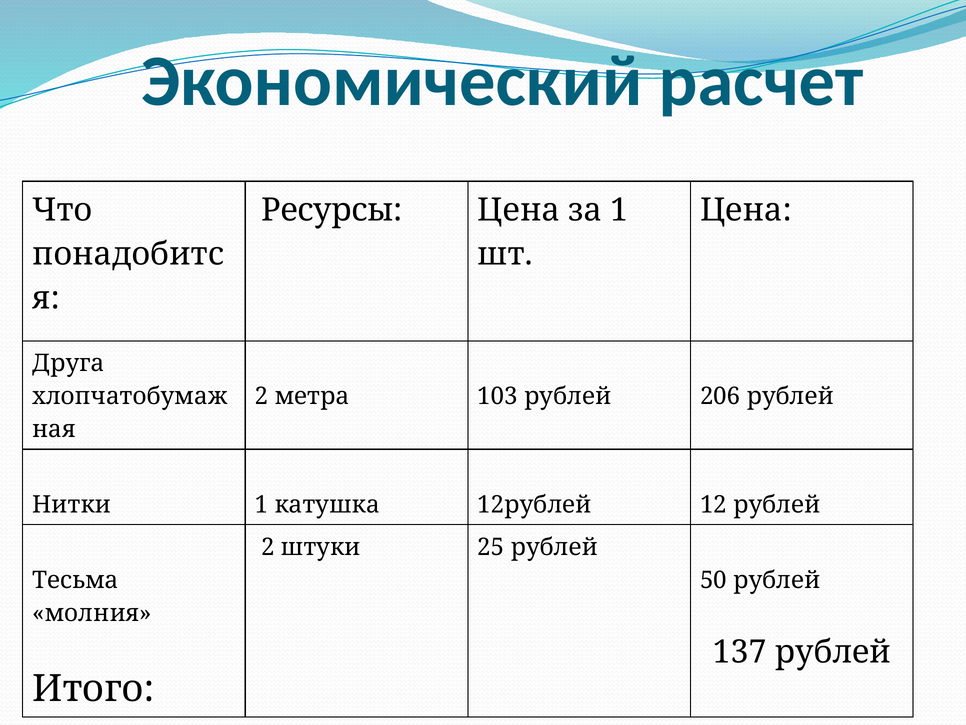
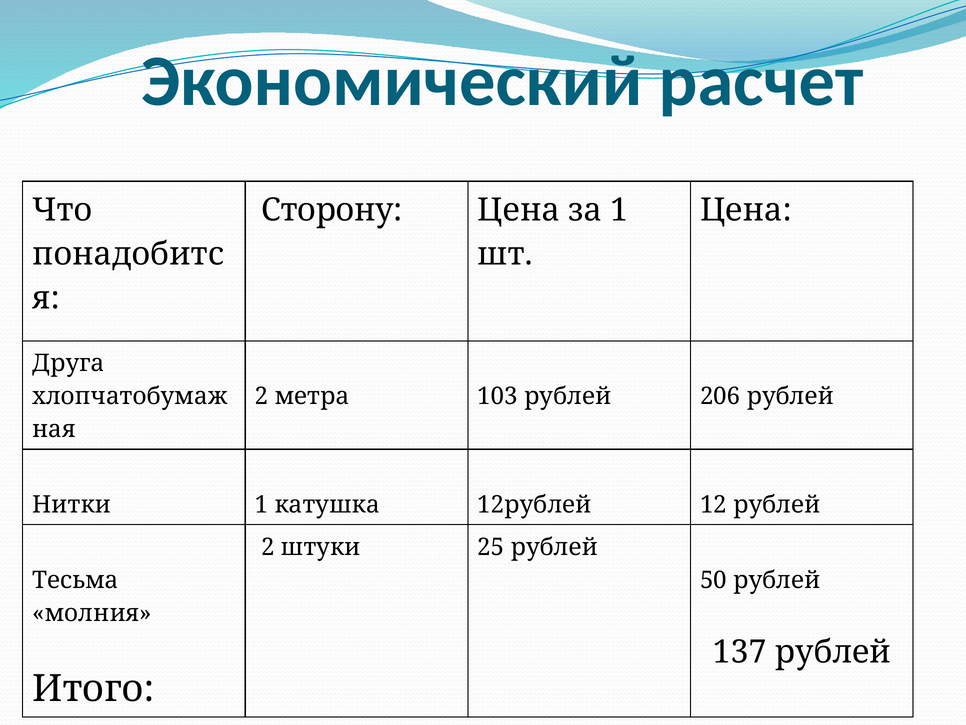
Ресурсы: Ресурсы -> Сторону
